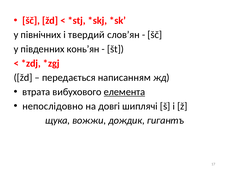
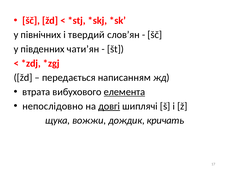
конь’ян: конь’ян -> чати’ян
довгі underline: none -> present
гигантъ: гигантъ -> кричать
